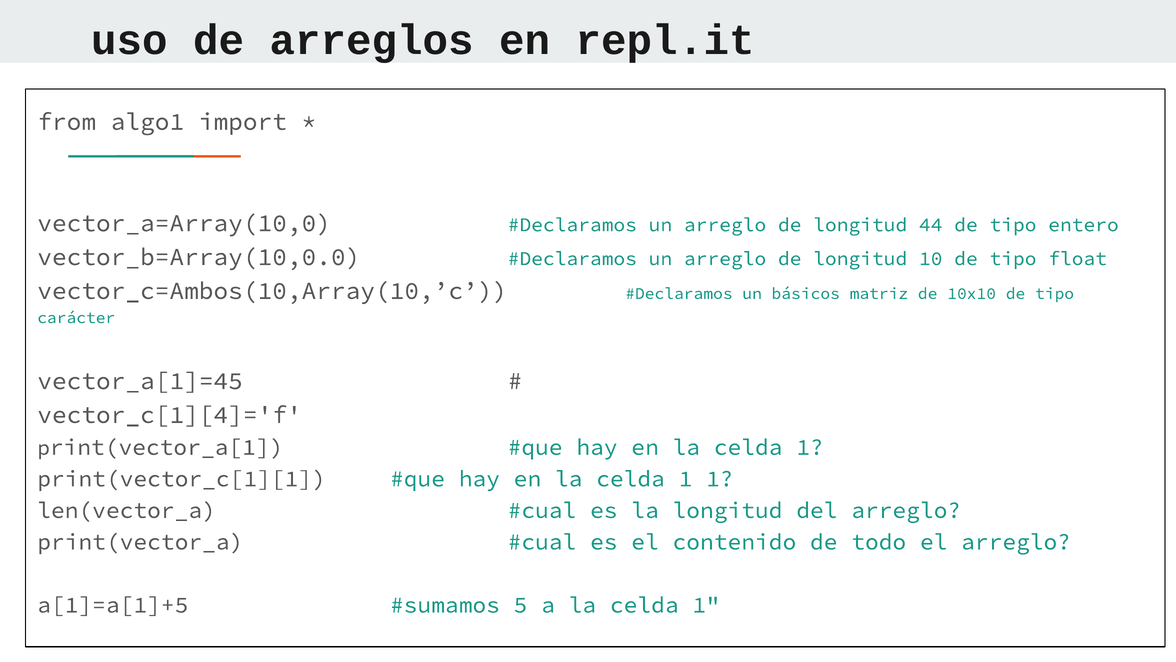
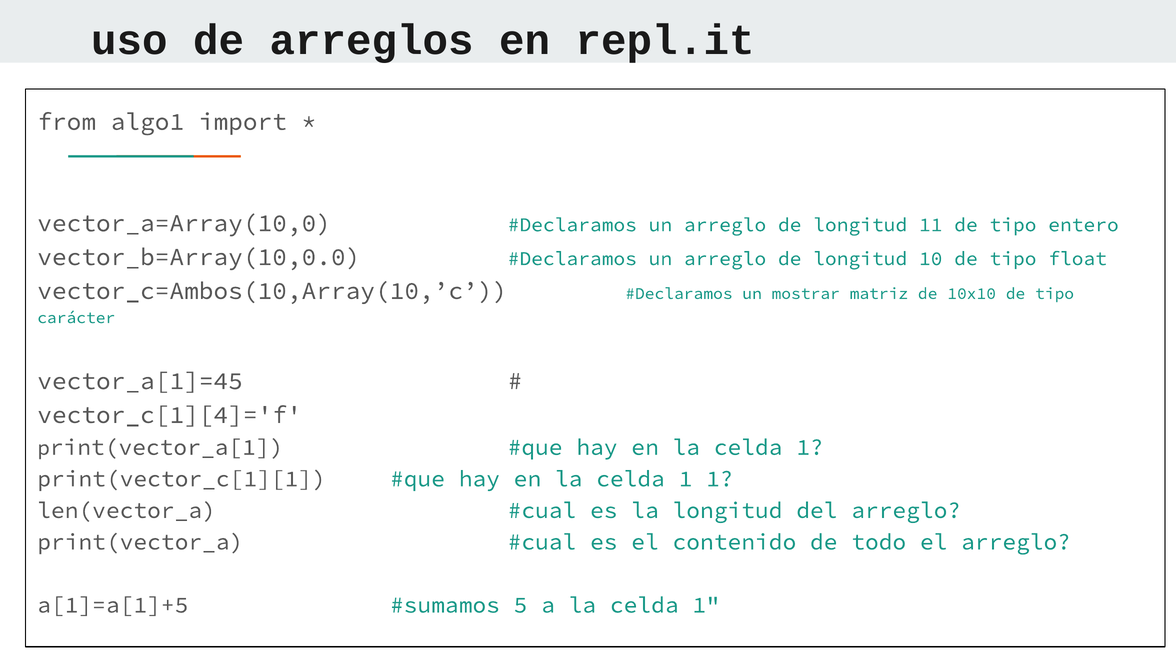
44: 44 -> 11
básicos: básicos -> mostrar
